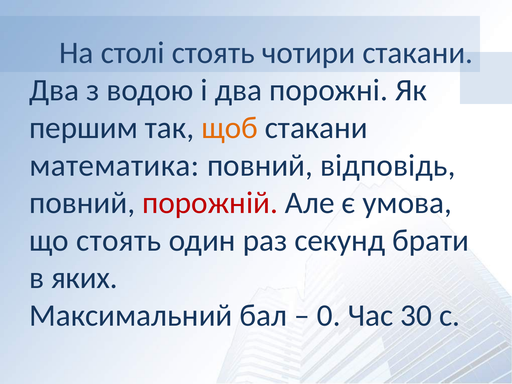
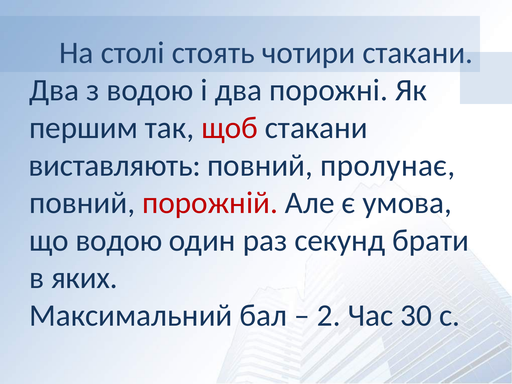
щоб colour: orange -> red
математика: математика -> виставляють
відповідь: відповідь -> пролунає
що стоять: стоять -> водою
0: 0 -> 2
